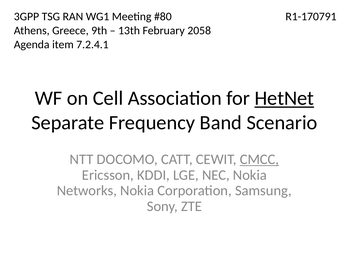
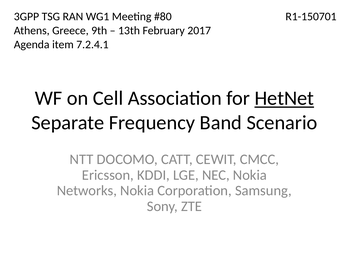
R1-170791: R1-170791 -> R1-150701
2058: 2058 -> 2017
CMCC underline: present -> none
